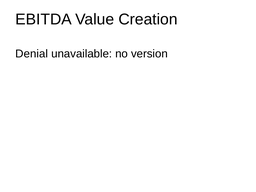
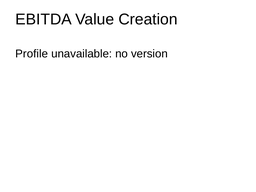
Denial: Denial -> Profile
